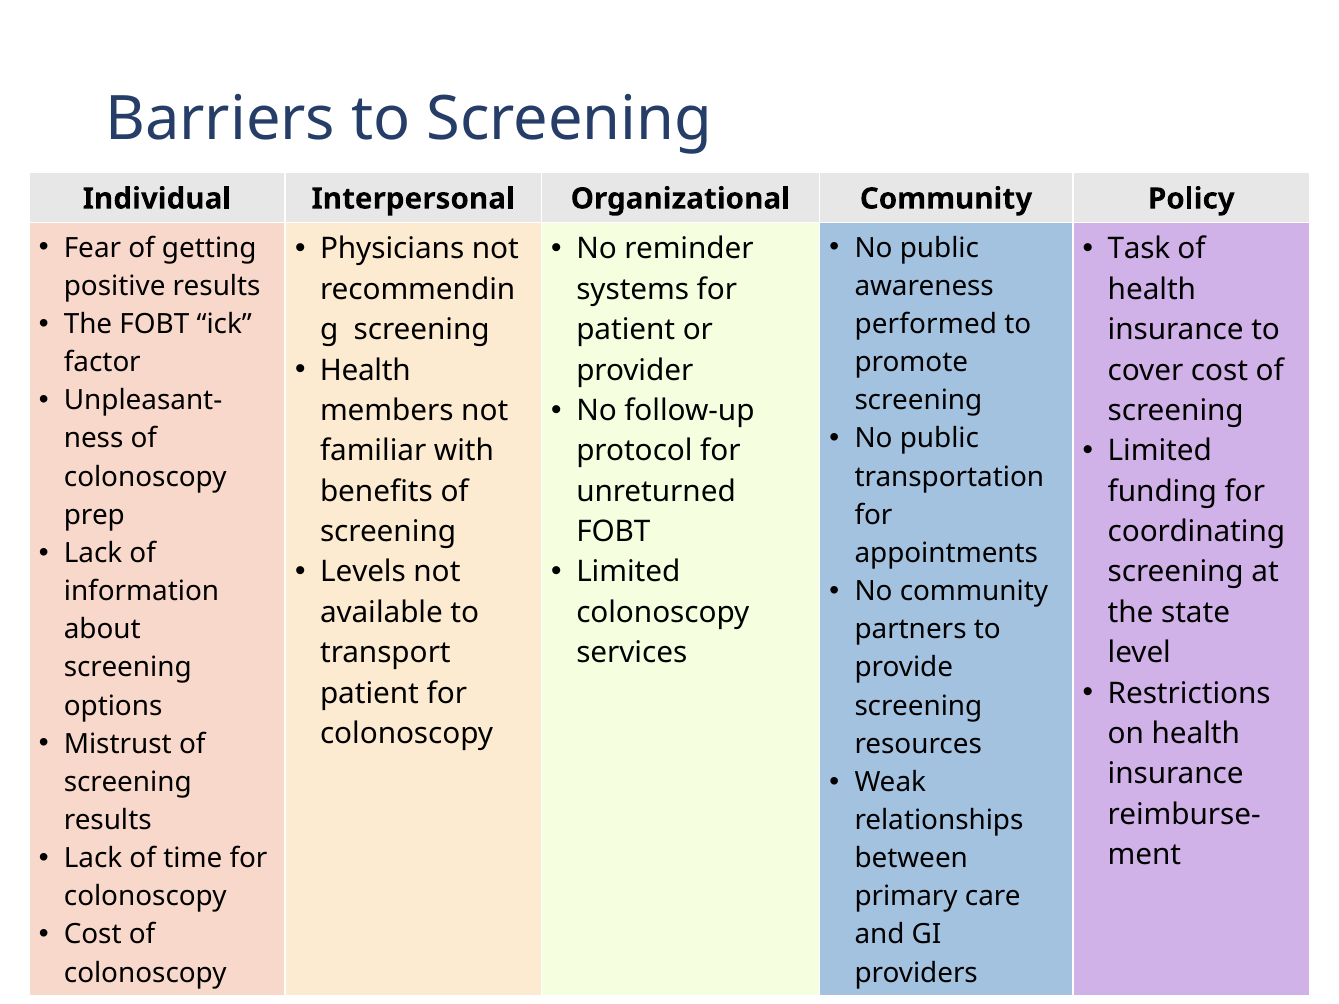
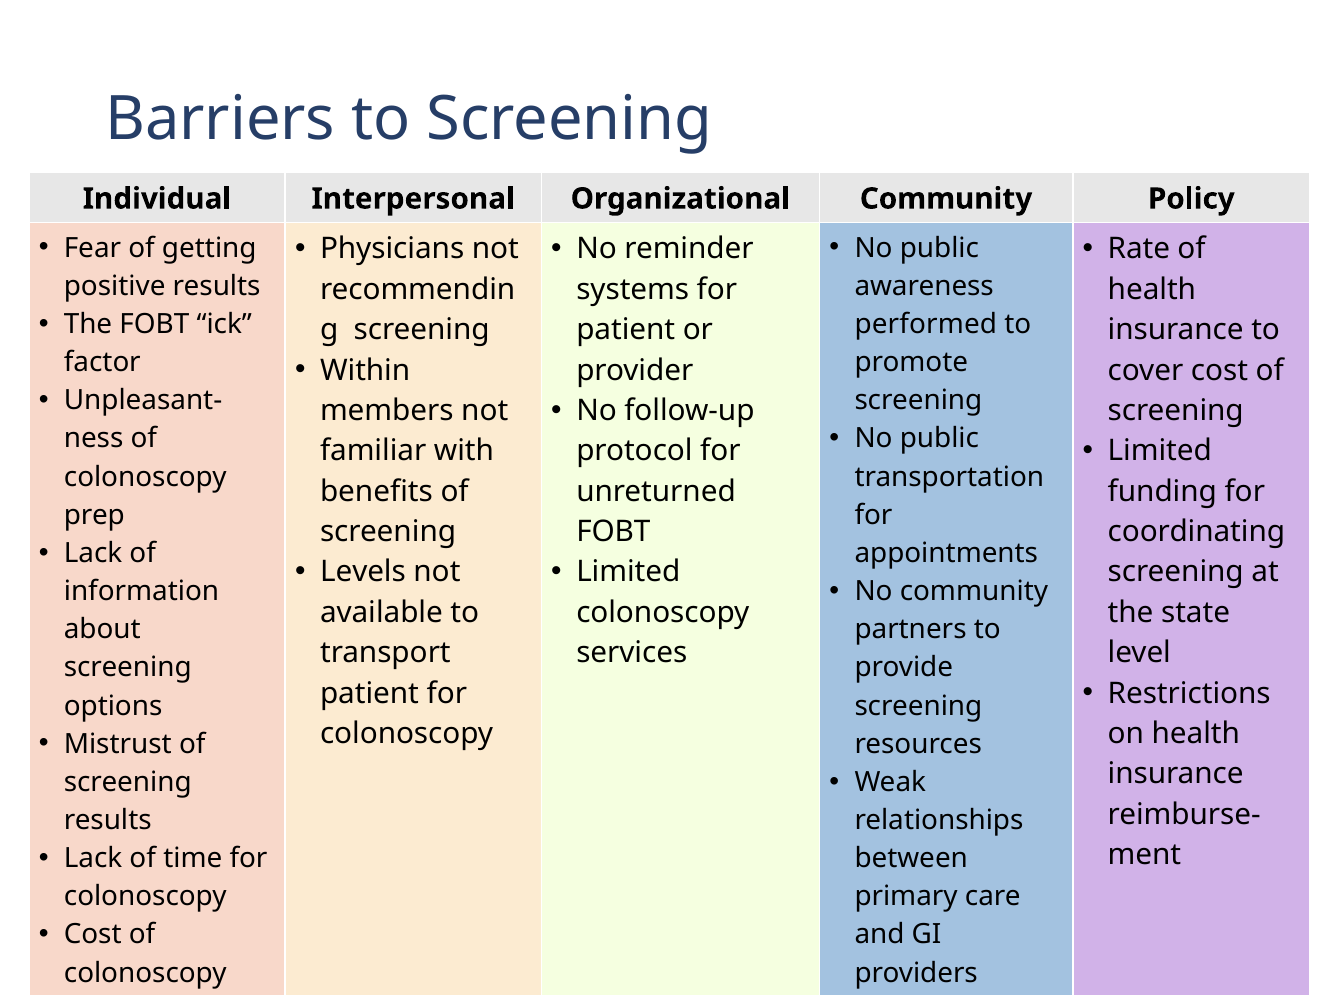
Task: Task -> Rate
Health at (365, 370): Health -> Within
